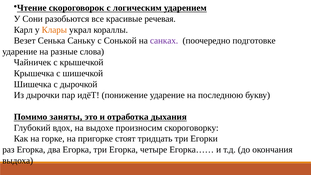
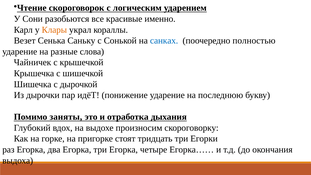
речевая: речевая -> именно
санках colour: purple -> blue
подготовке: подготовке -> полностью
